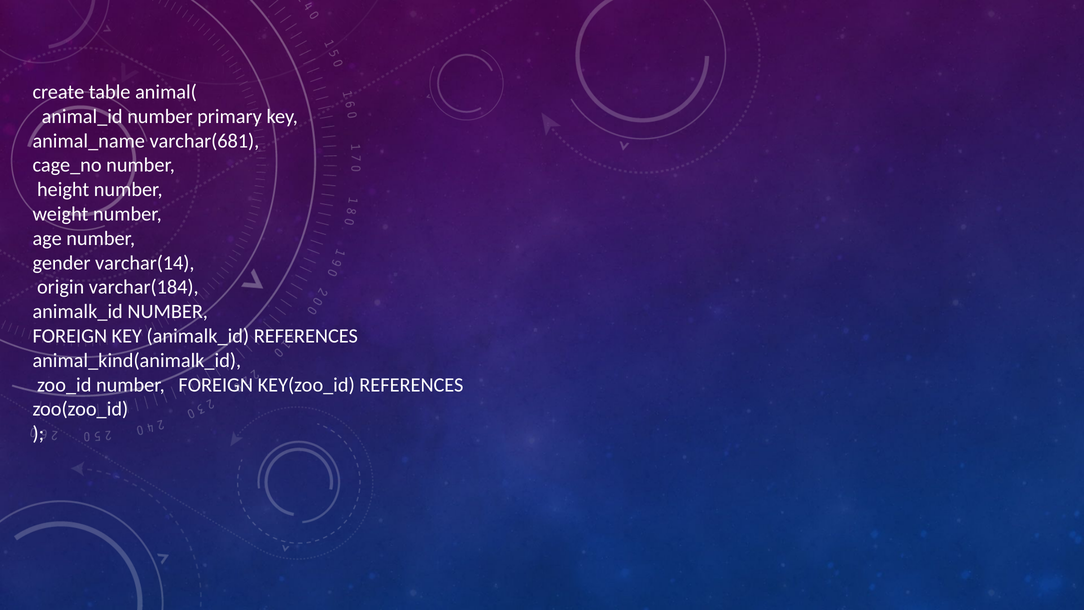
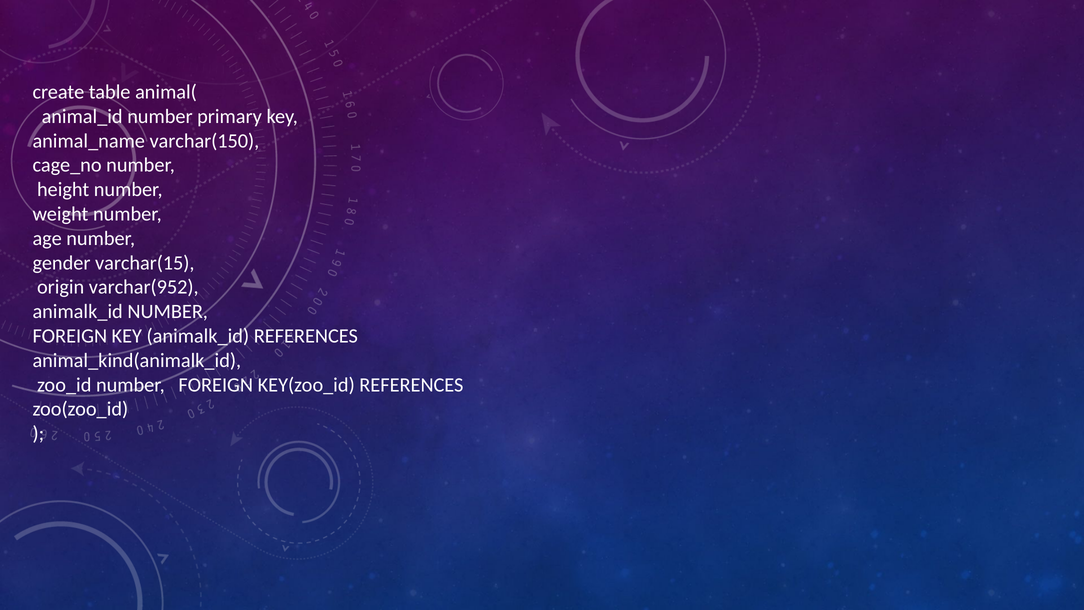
varchar(681: varchar(681 -> varchar(150
varchar(14: varchar(14 -> varchar(15
varchar(184: varchar(184 -> varchar(952
